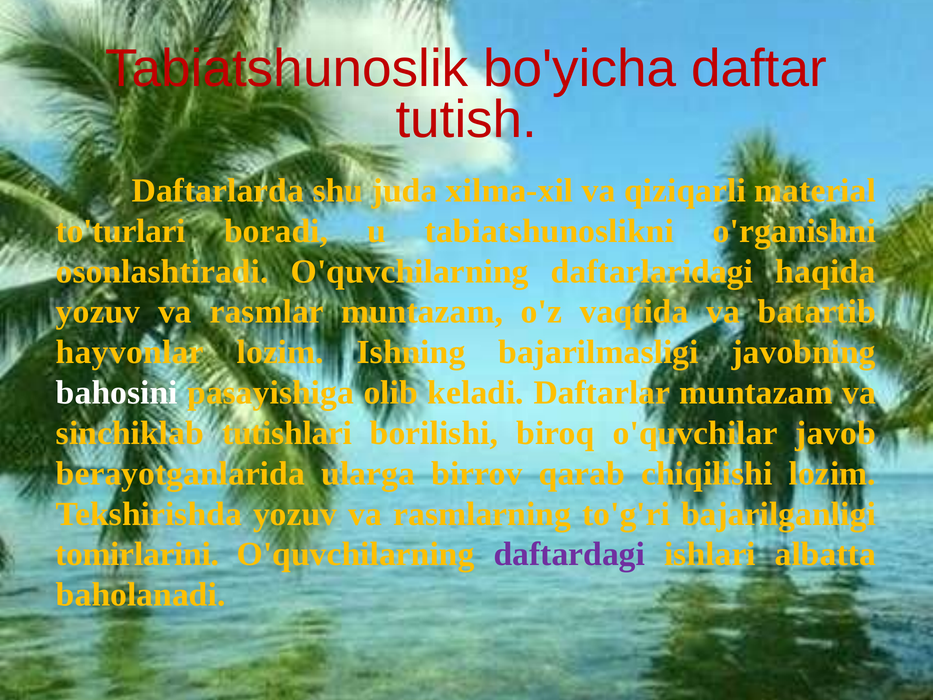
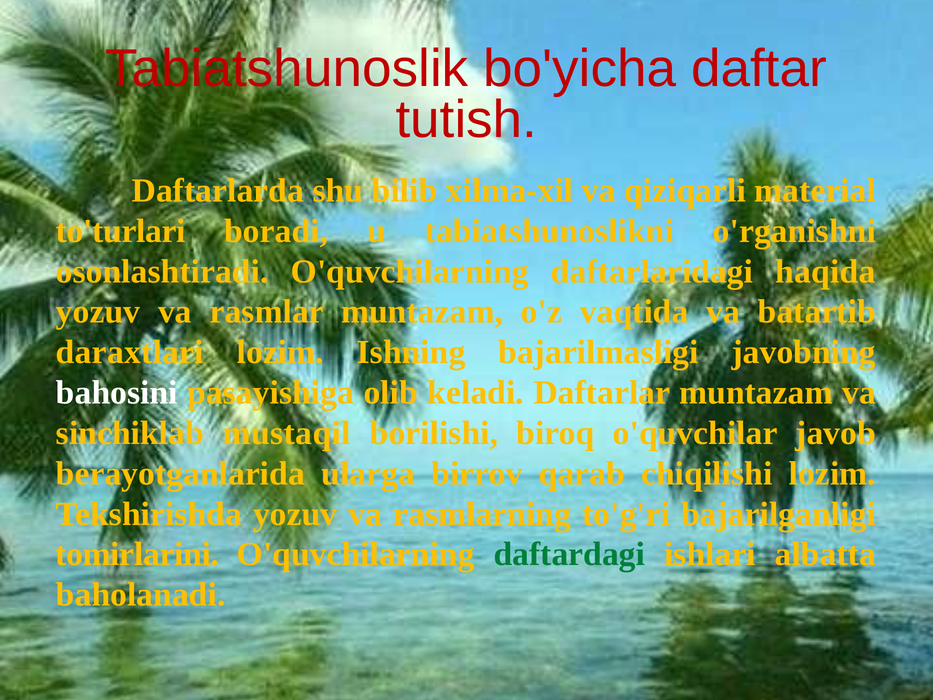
juda: juda -> bilib
hayvonlar: hayvonlar -> daraxtlari
tutishlari: tutishlari -> mustaqil
daftardagi colour: purple -> green
